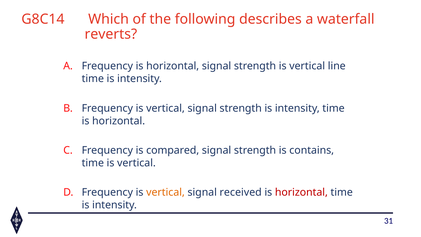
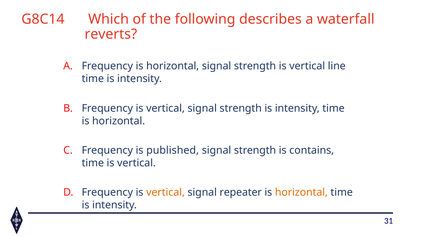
compared: compared -> published
received: received -> repeater
horizontal at (301, 192) colour: red -> orange
